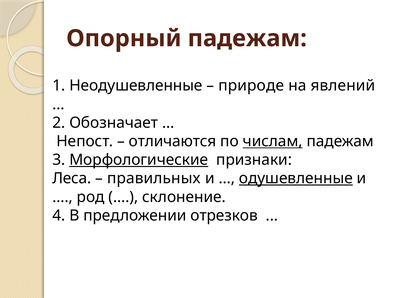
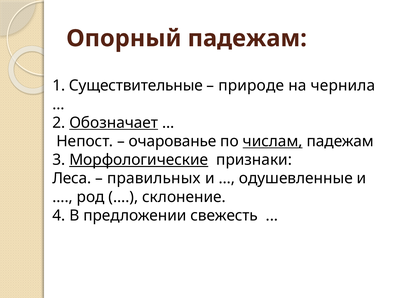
Неодушевленные: Неодушевленные -> Существительные
явлений: явлений -> чернила
Обозначает underline: none -> present
отличаются: отличаются -> очарованье
одушевленные underline: present -> none
отрезков: отрезков -> свежесть
